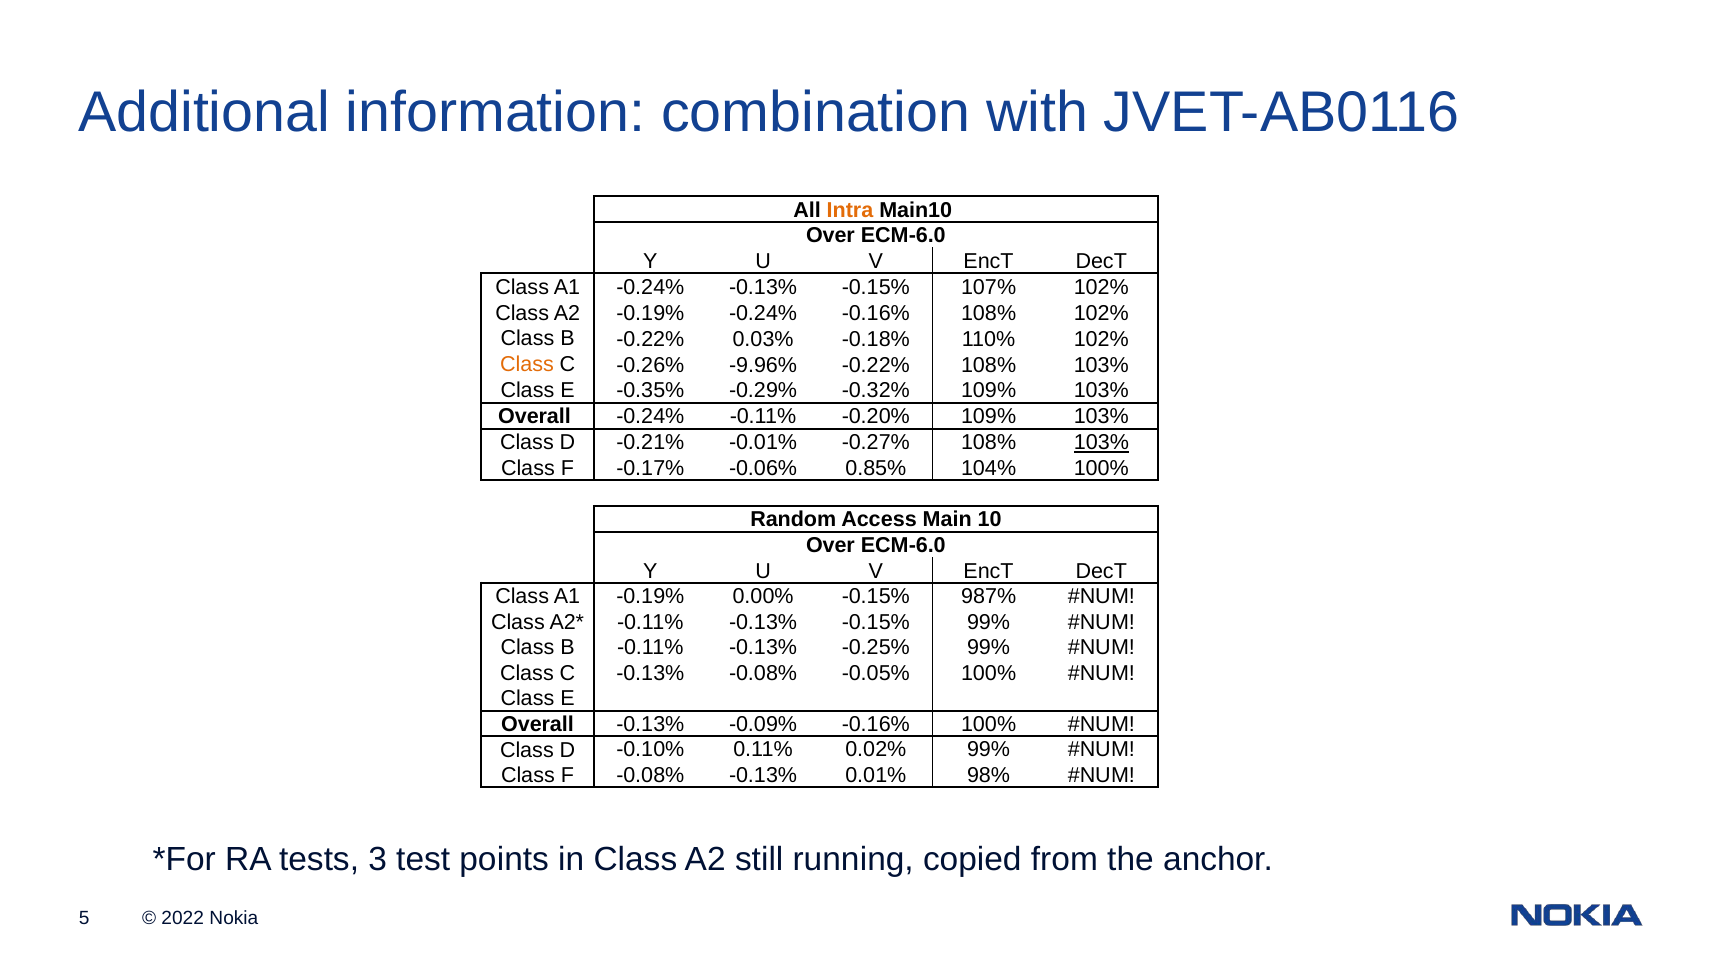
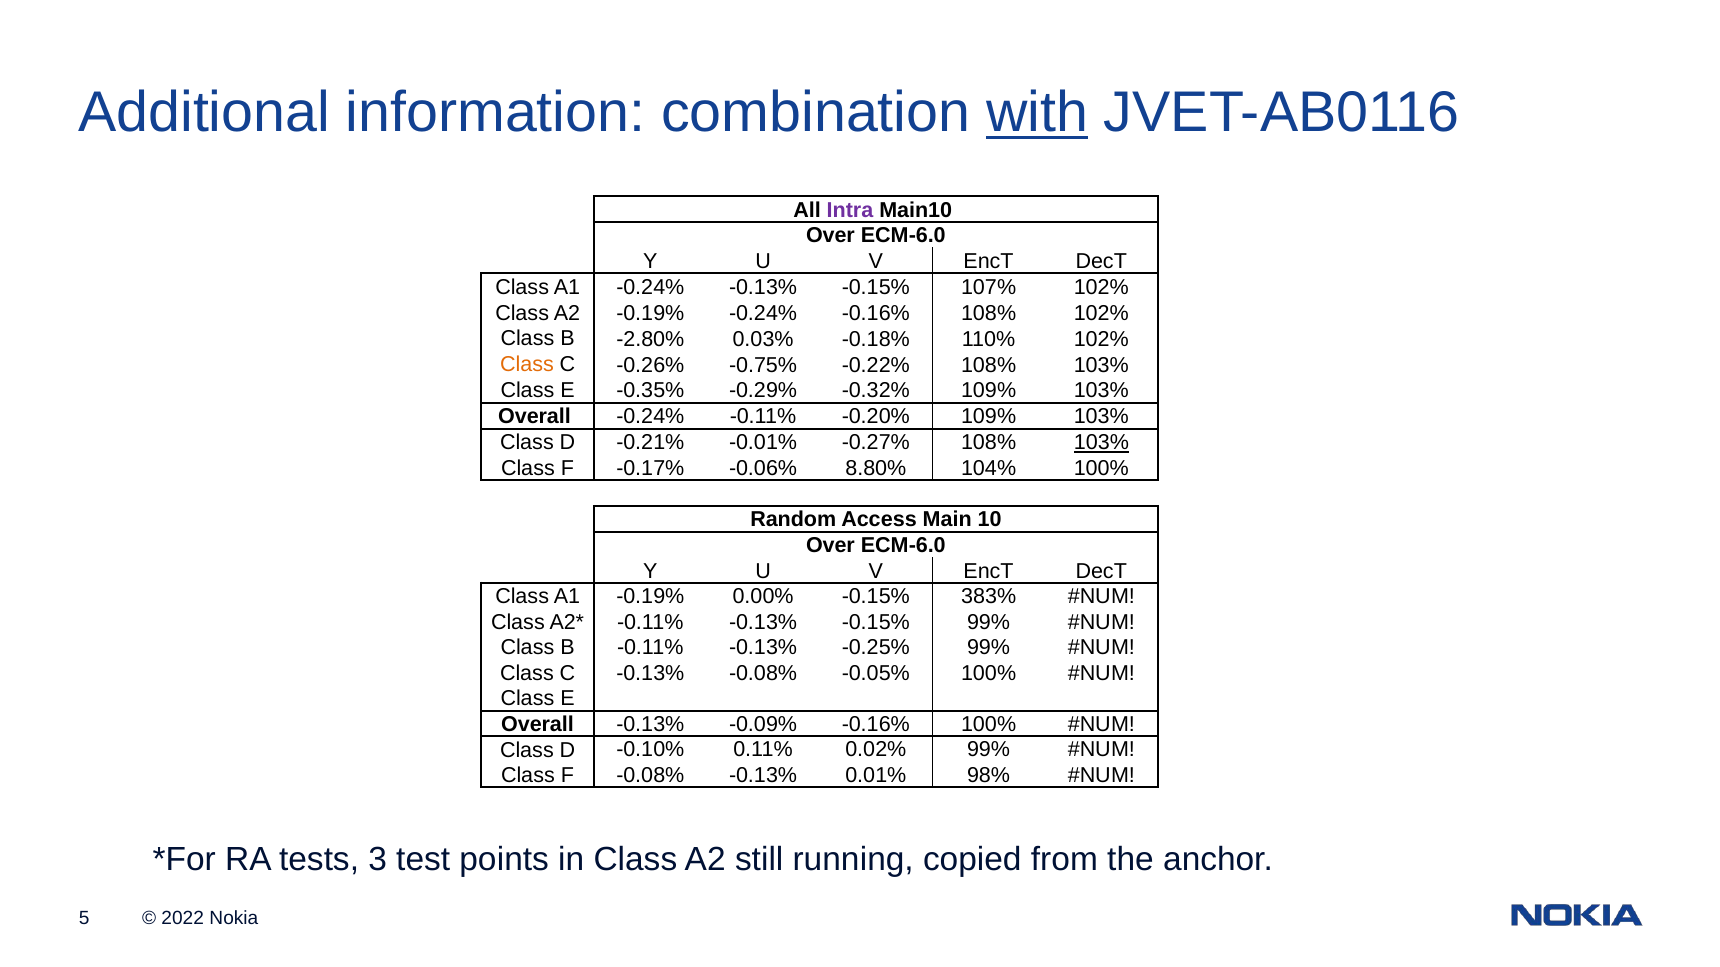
with underline: none -> present
Intra colour: orange -> purple
B -0.22%: -0.22% -> -2.80%
-9.96%: -9.96% -> -0.75%
0.85%: 0.85% -> 8.80%
987%: 987% -> 383%
